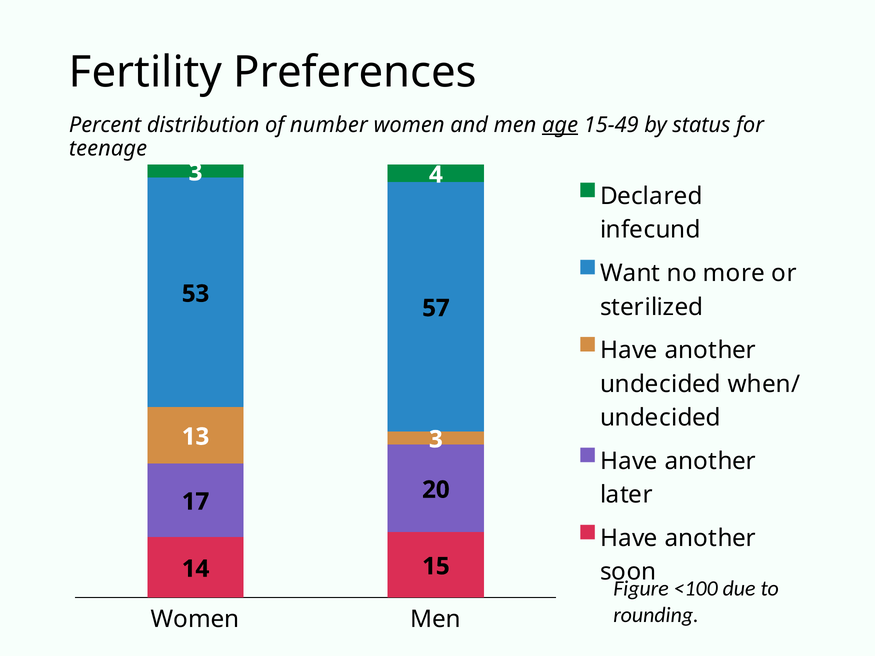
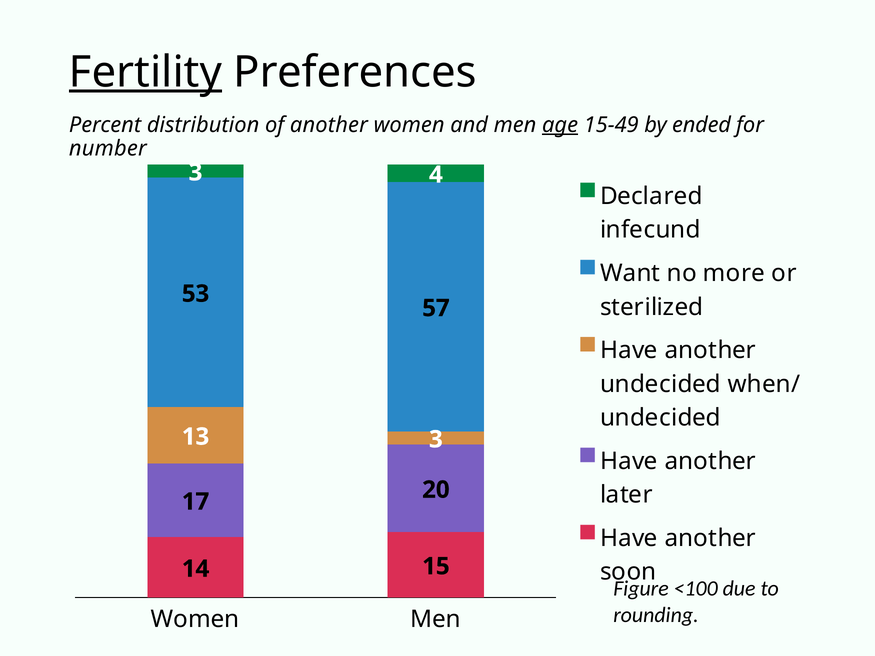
Fertility underline: none -> present
of number: number -> another
status: status -> ended
teenage: teenage -> number
